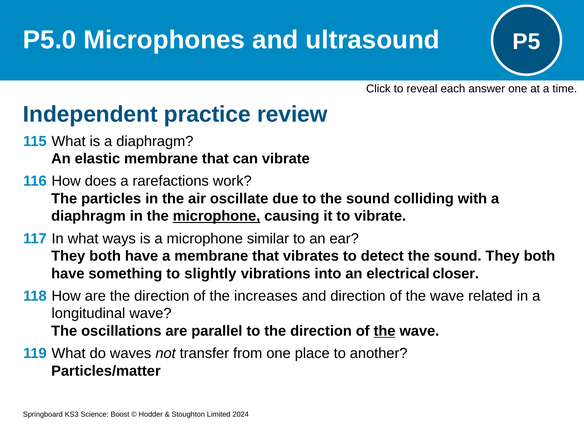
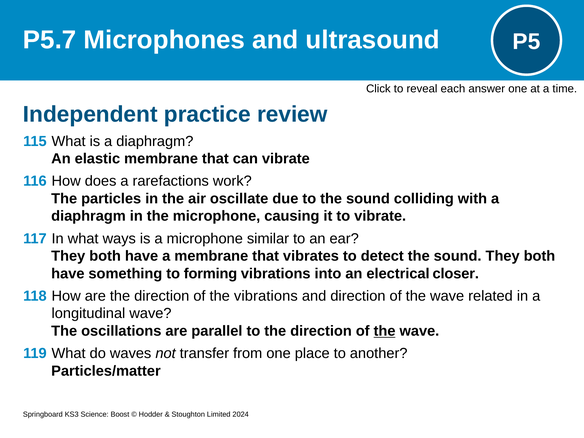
P5.0: P5.0 -> P5.7
microphone at (217, 216) underline: present -> none
slightly: slightly -> forming
the increases: increases -> vibrations
